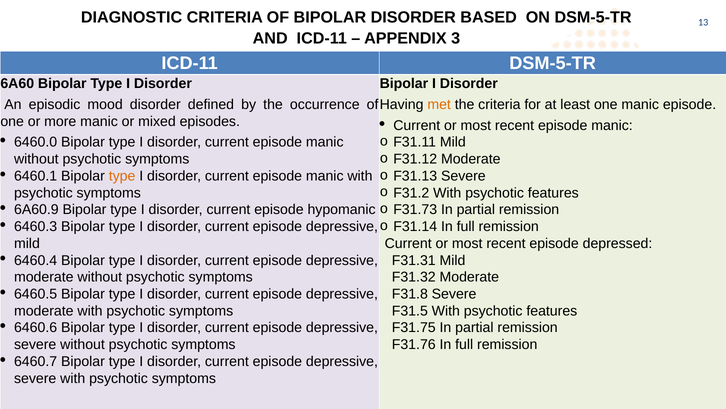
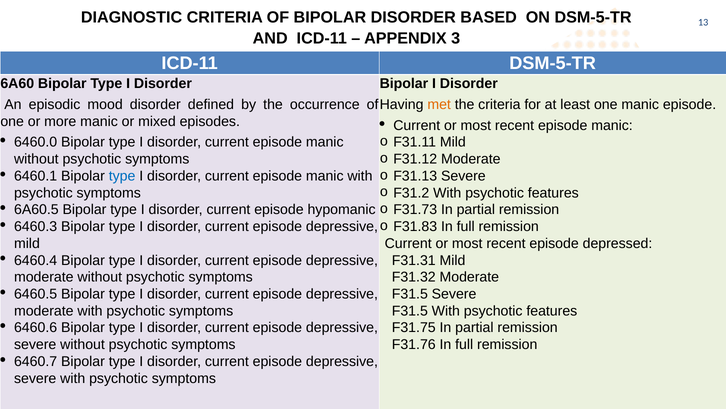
type at (122, 176) colour: orange -> blue
6A60.9: 6A60.9 -> 6A60.5
F31.14: F31.14 -> F31.83
F31.8 at (410, 294): F31.8 -> F31.5
